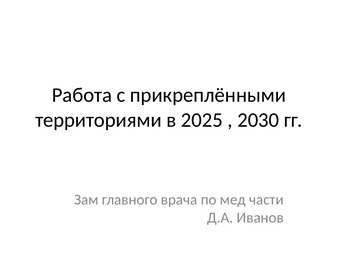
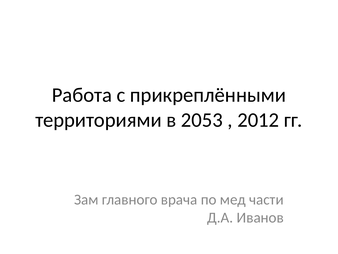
2025: 2025 -> 2053
2030: 2030 -> 2012
